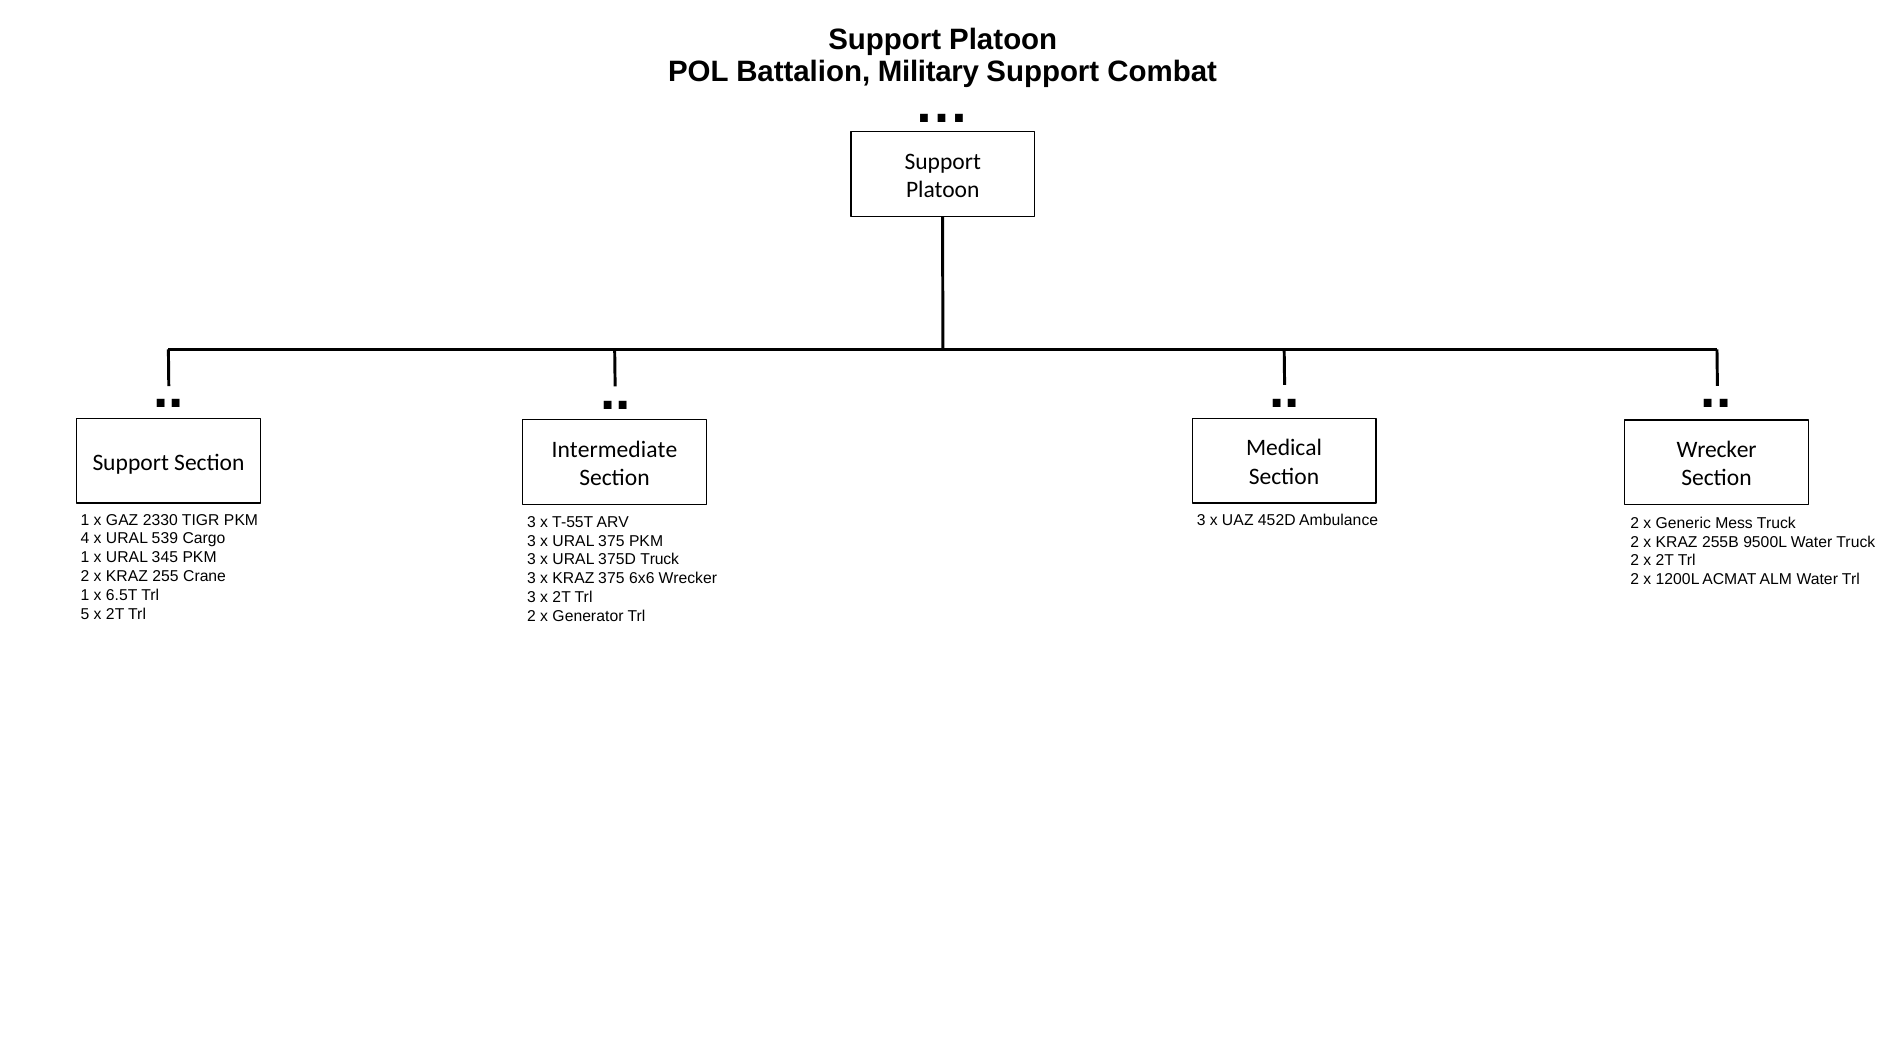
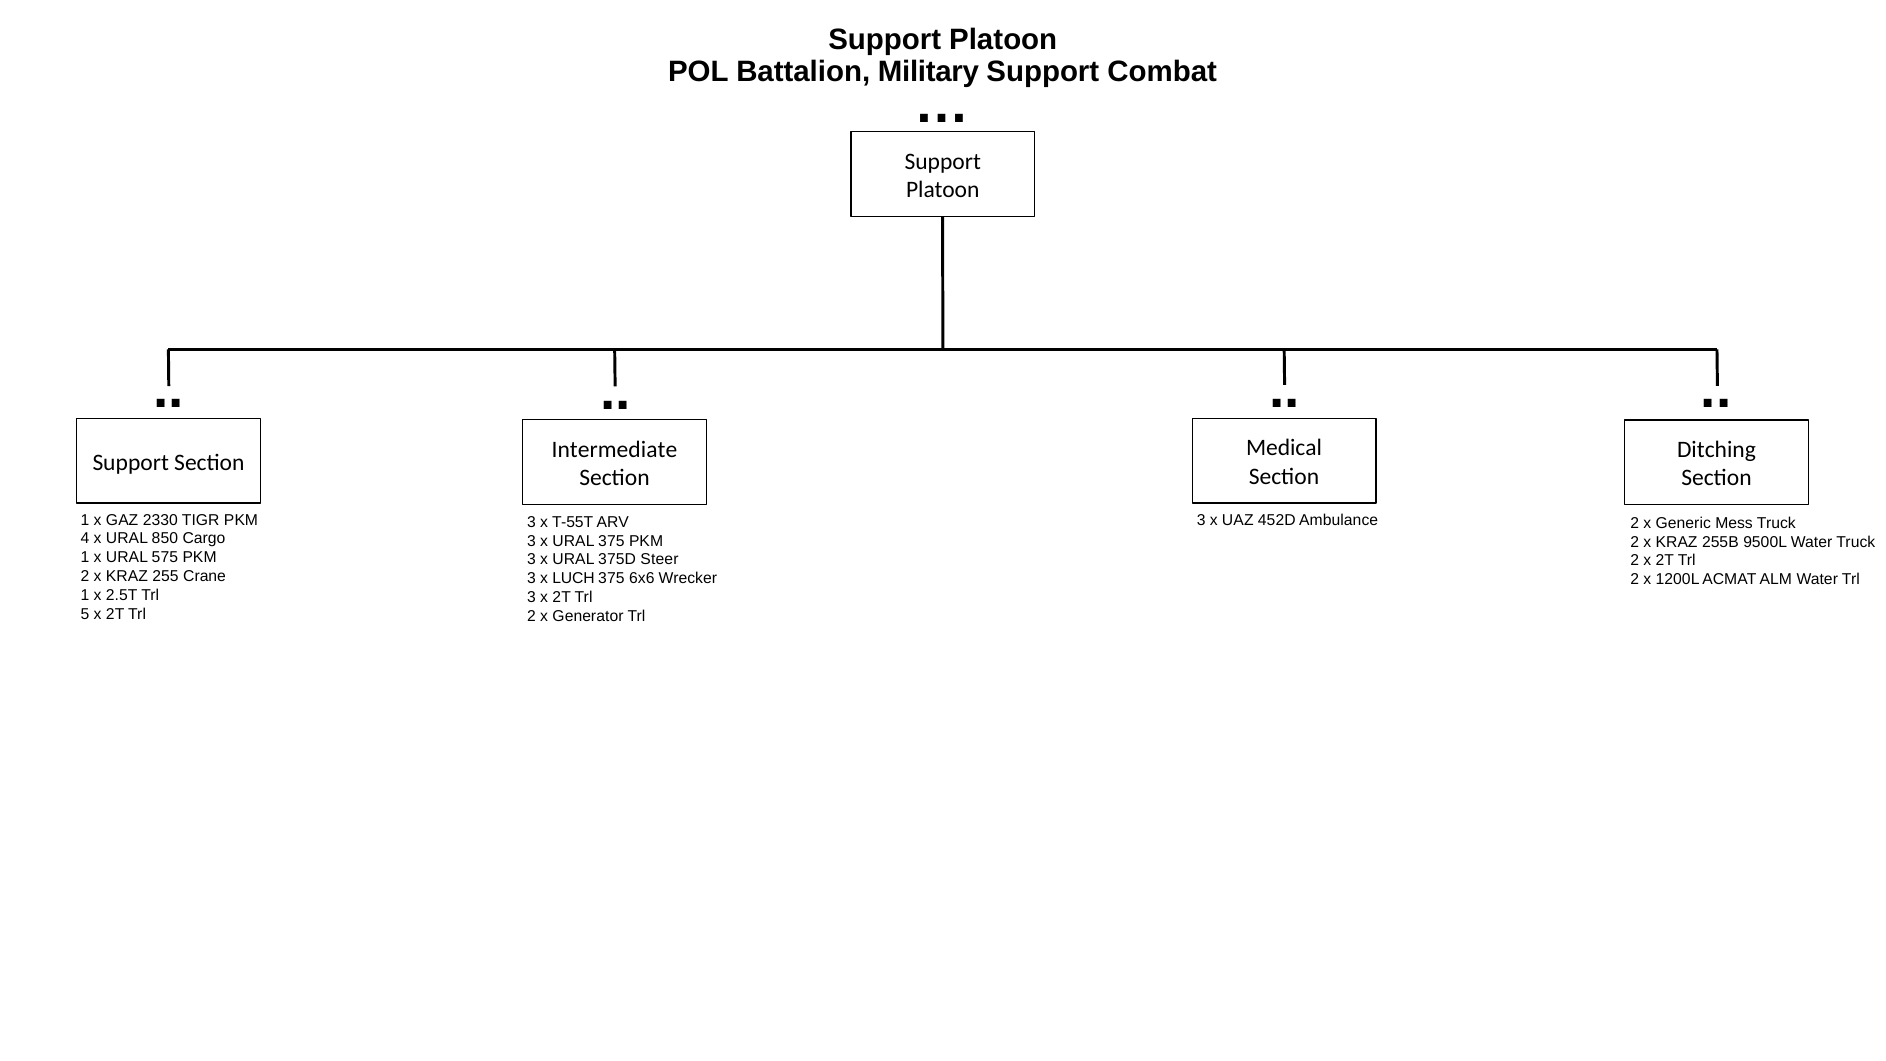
Wrecker at (1717, 450): Wrecker -> Ditching
539: 539 -> 850
345: 345 -> 575
375D Truck: Truck -> Steer
3 x KRAZ: KRAZ -> LUCH
6.5T: 6.5T -> 2.5T
